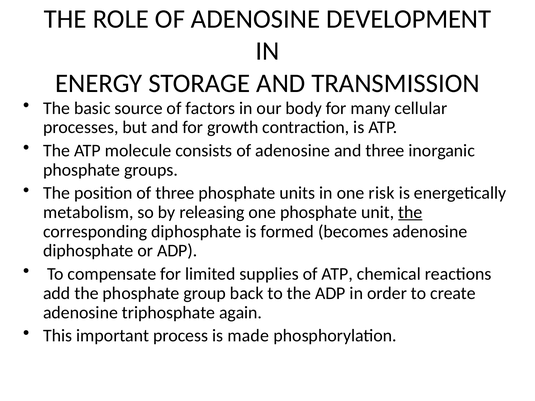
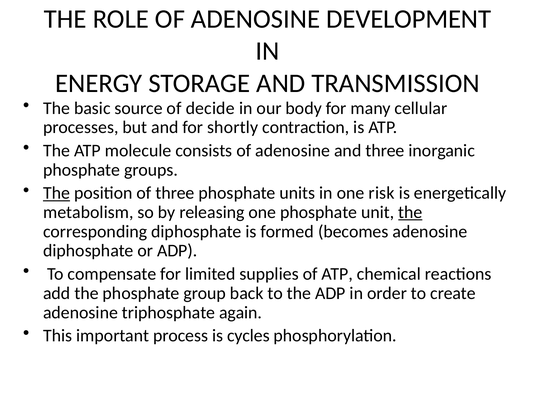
factors: factors -> decide
growth: growth -> shortly
The at (57, 193) underline: none -> present
made: made -> cycles
